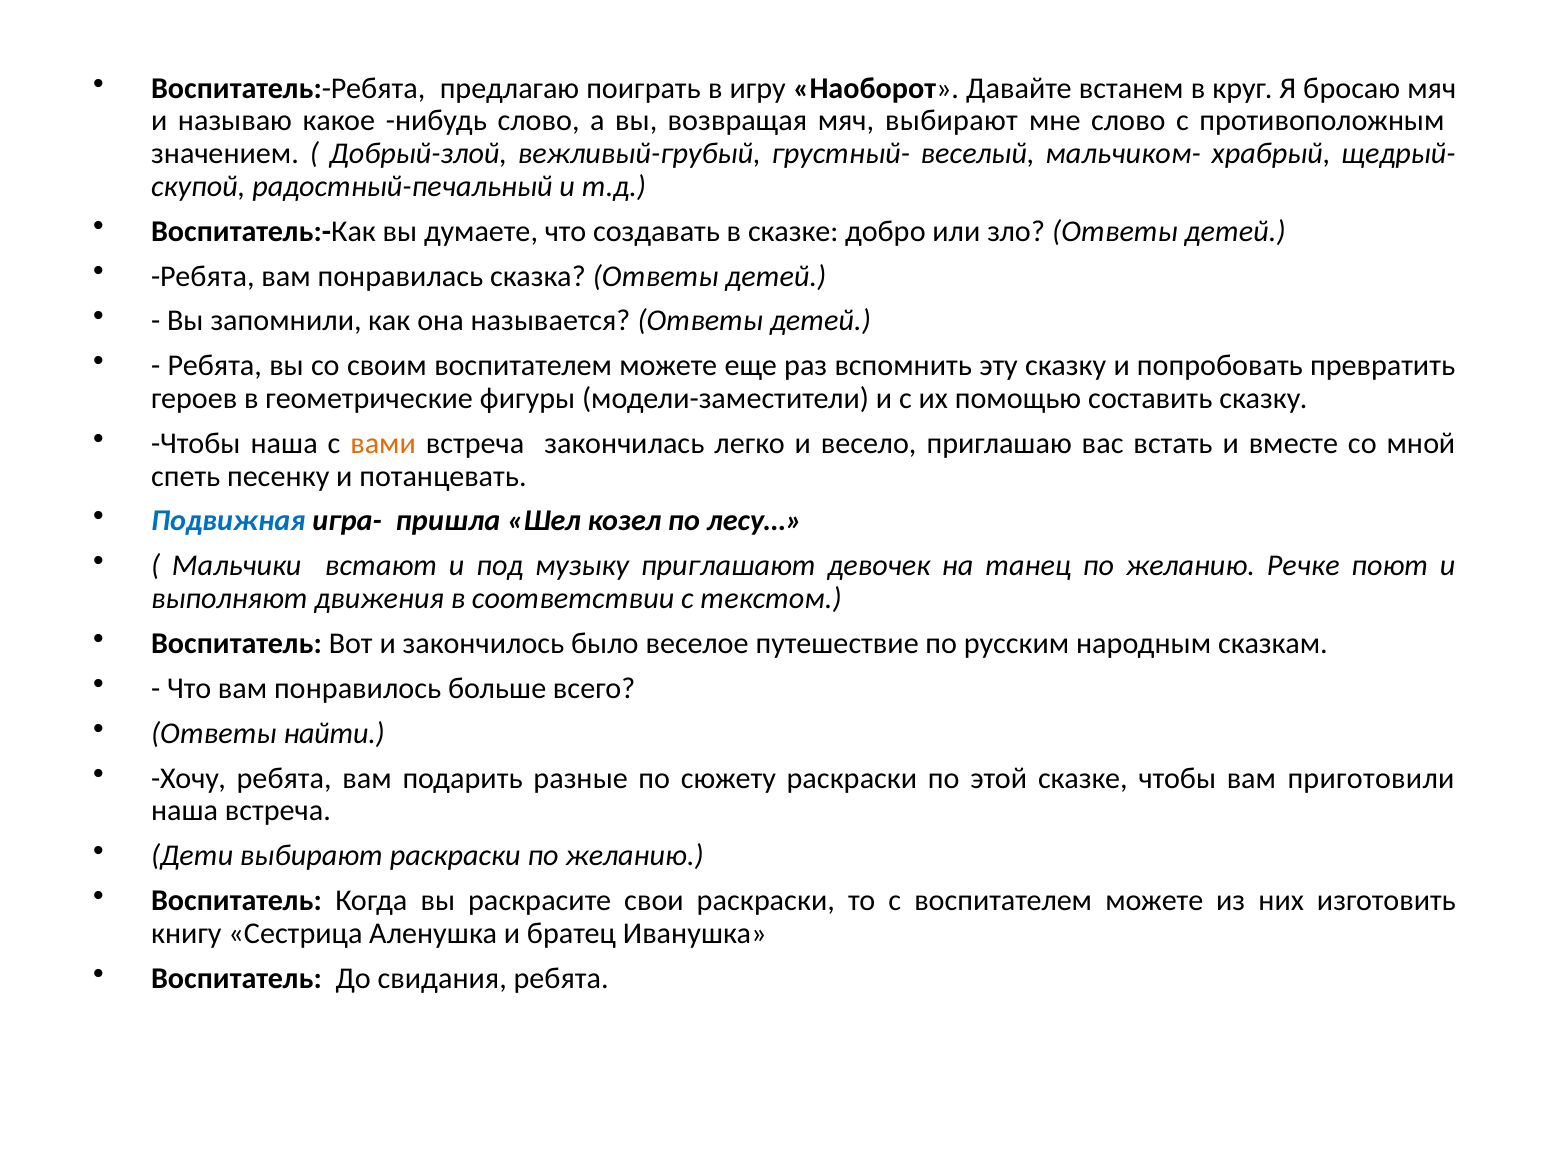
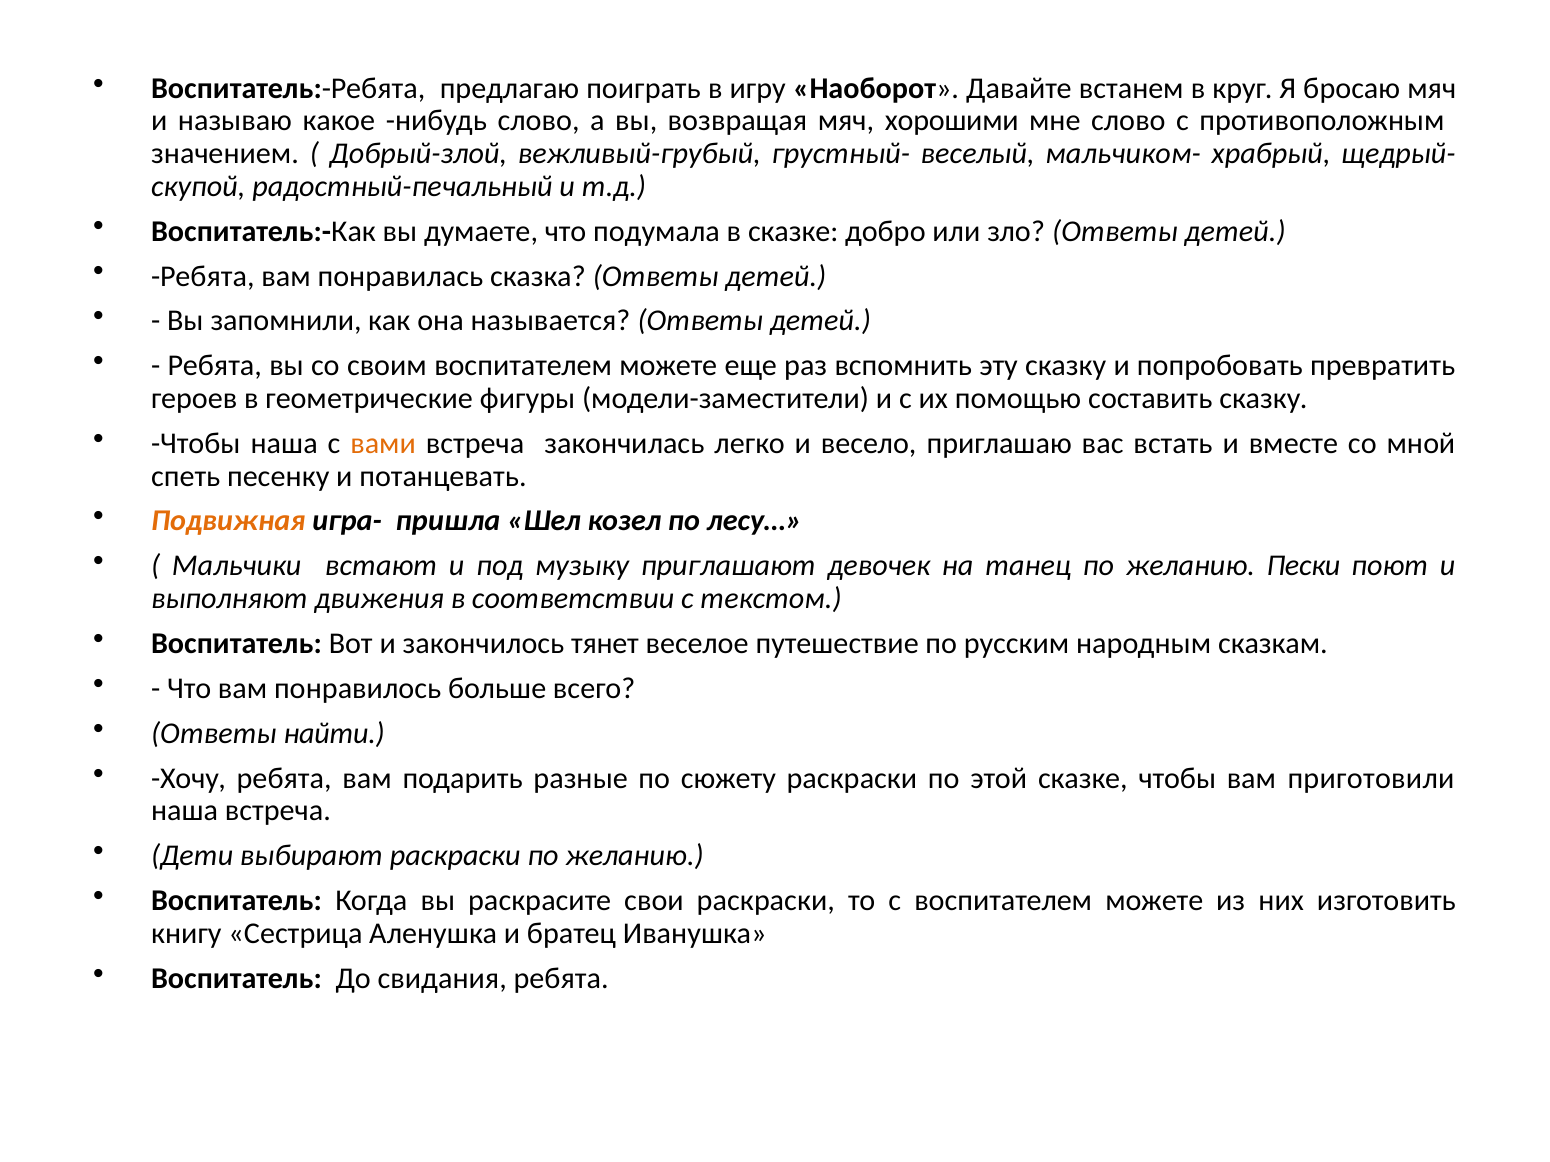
мяч выбирают: выбирают -> хорошими
создавать: создавать -> подумала
Подвижная colour: blue -> orange
Речке: Речке -> Пески
было: было -> тянет
